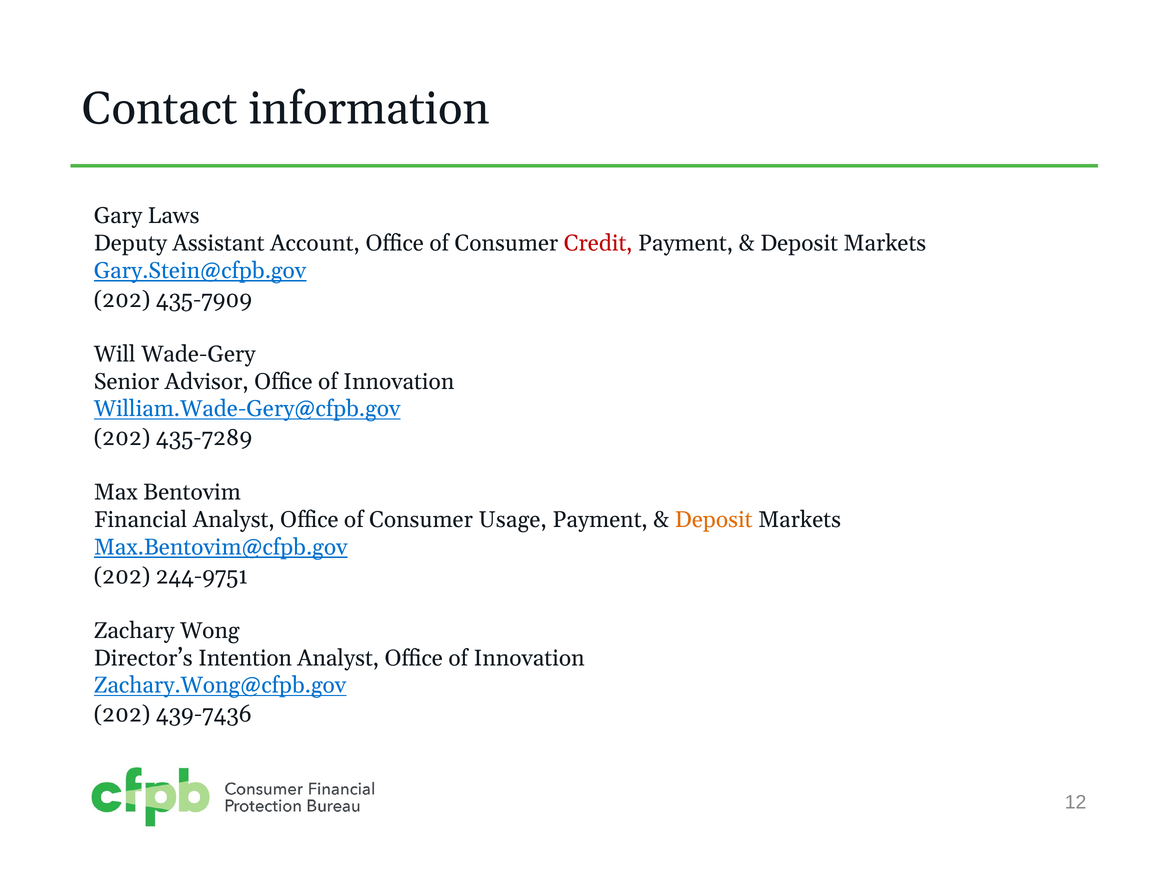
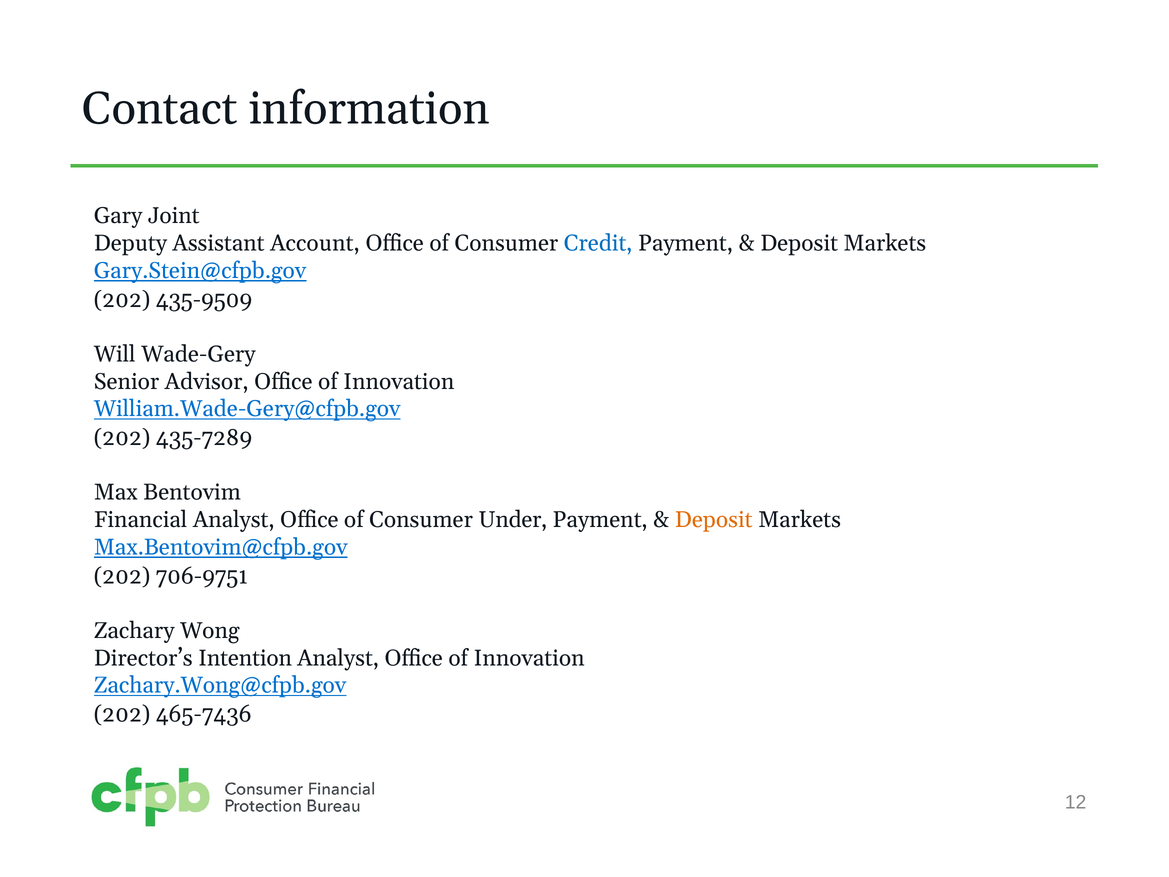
Laws: Laws -> Joint
Credit colour: red -> blue
435-7909: 435-7909 -> 435-9509
Usage: Usage -> Under
244-9751: 244-9751 -> 706-9751
439-7436: 439-7436 -> 465-7436
